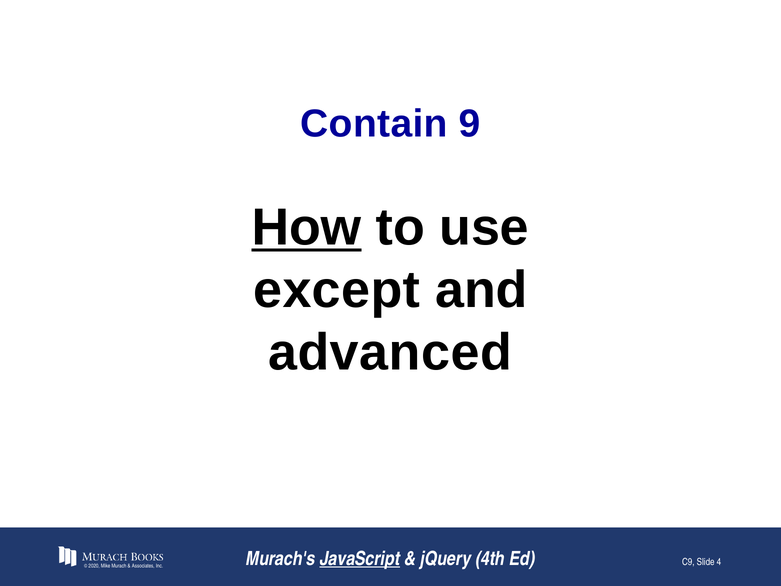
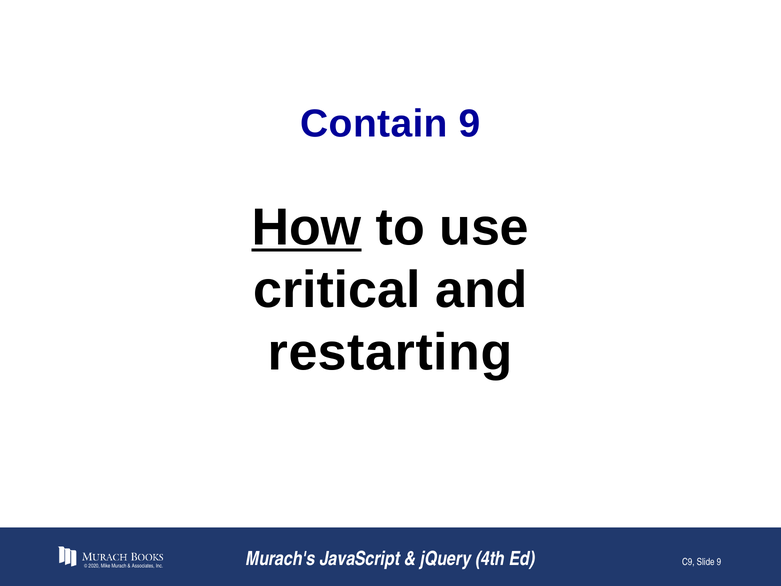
except: except -> critical
advanced: advanced -> restarting
JavaScript underline: present -> none
Slide 4: 4 -> 9
